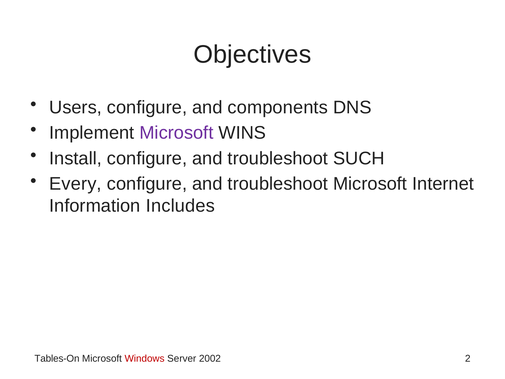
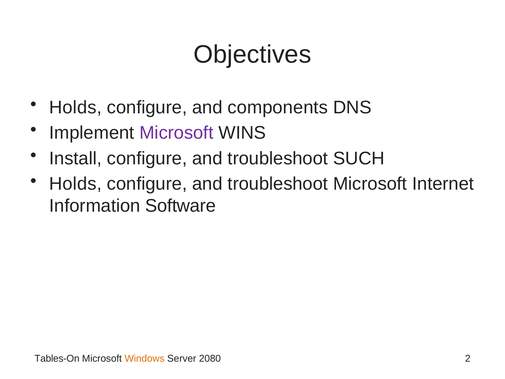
Users at (76, 107): Users -> Holds
Every at (75, 184): Every -> Holds
Includes: Includes -> Software
Windows colour: red -> orange
2002: 2002 -> 2080
